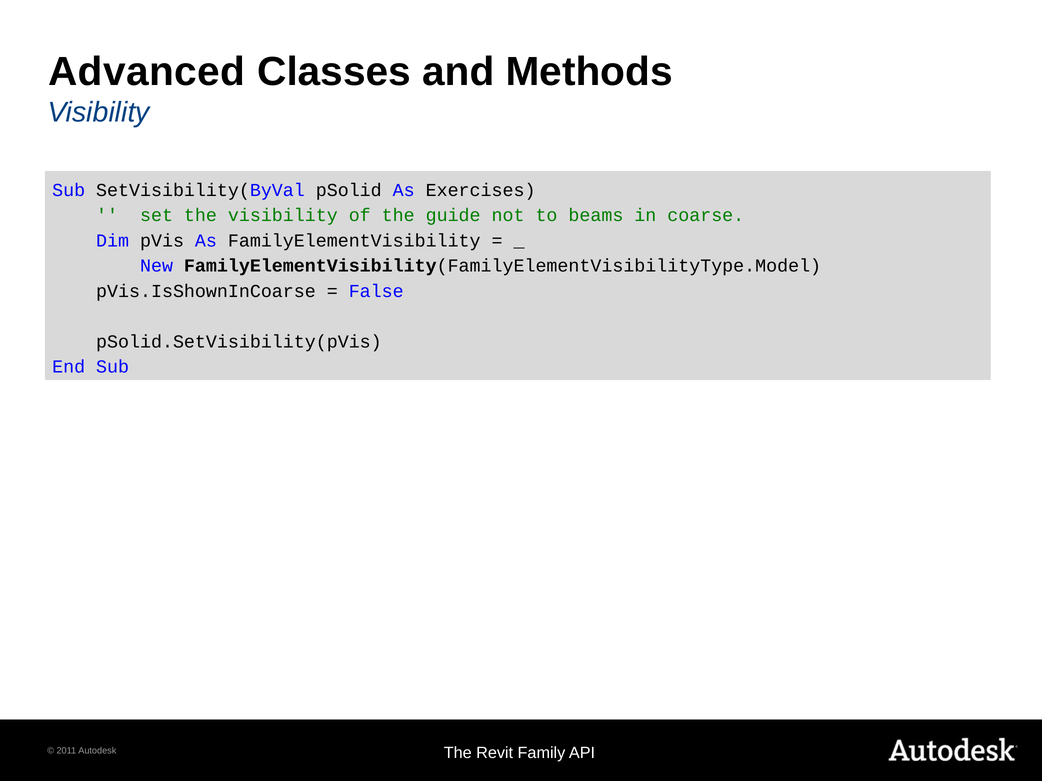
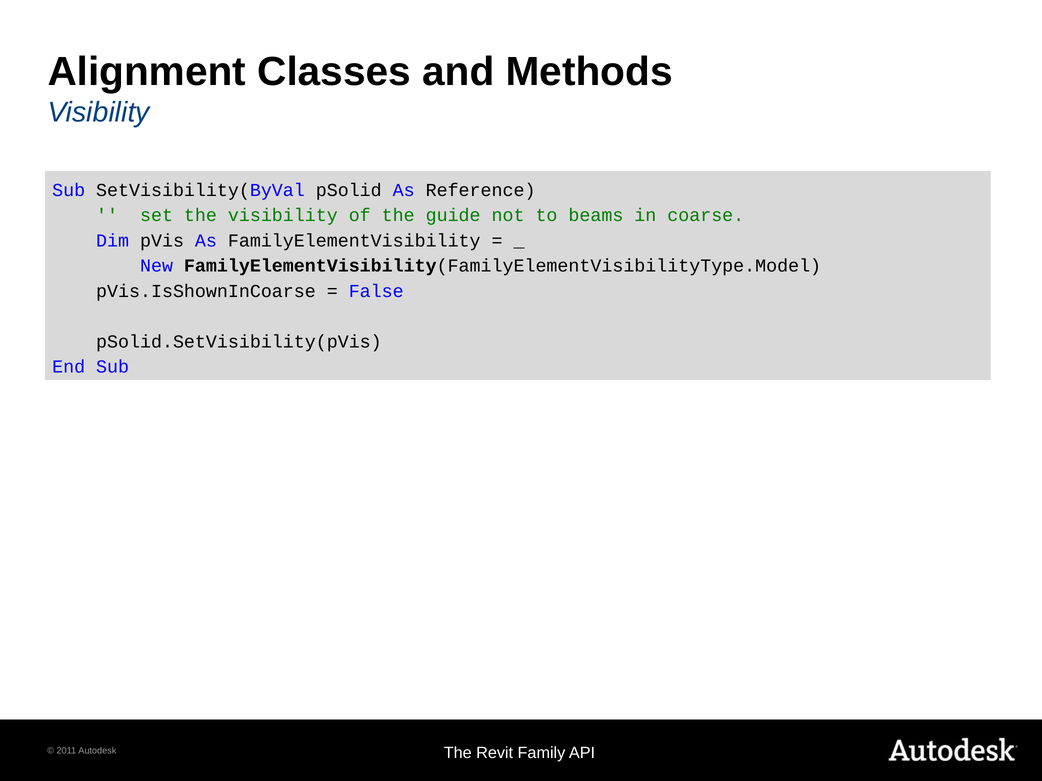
Advanced: Advanced -> Alignment
Exercises: Exercises -> Reference
